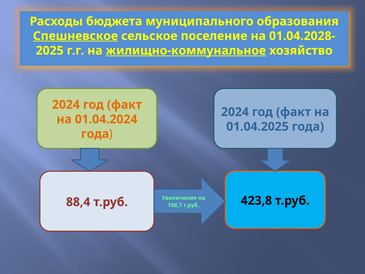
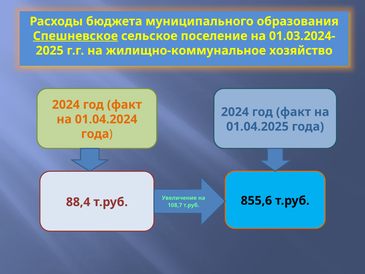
01.04.2028-: 01.04.2028- -> 01.03.2024-
жилищно-коммунальное underline: present -> none
423,8: 423,8 -> 855,6
